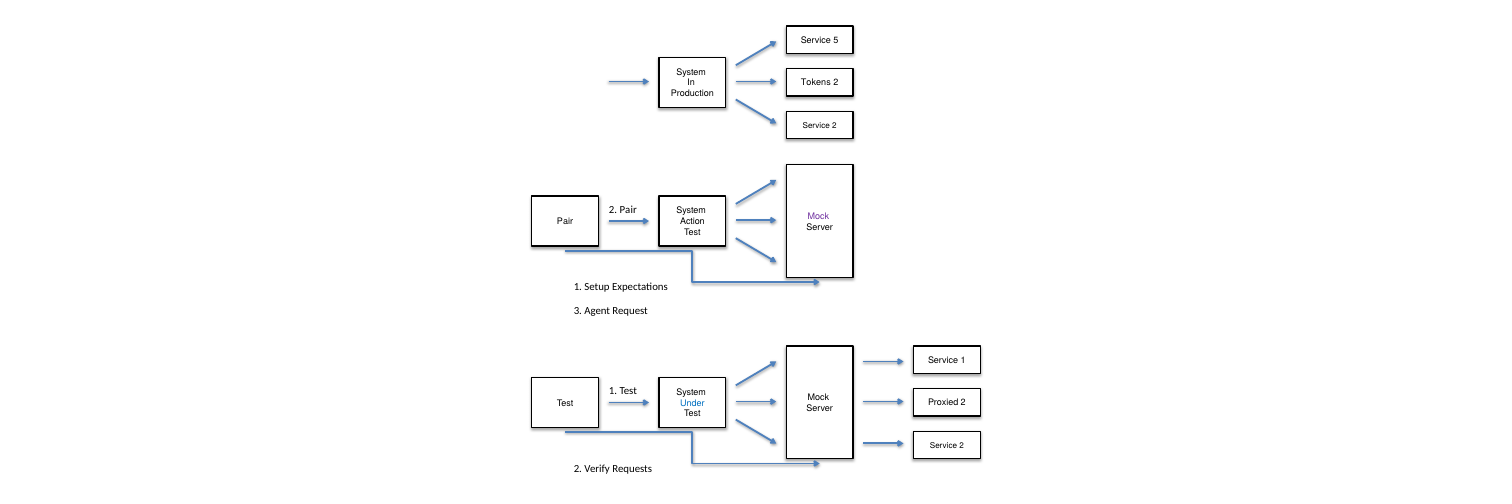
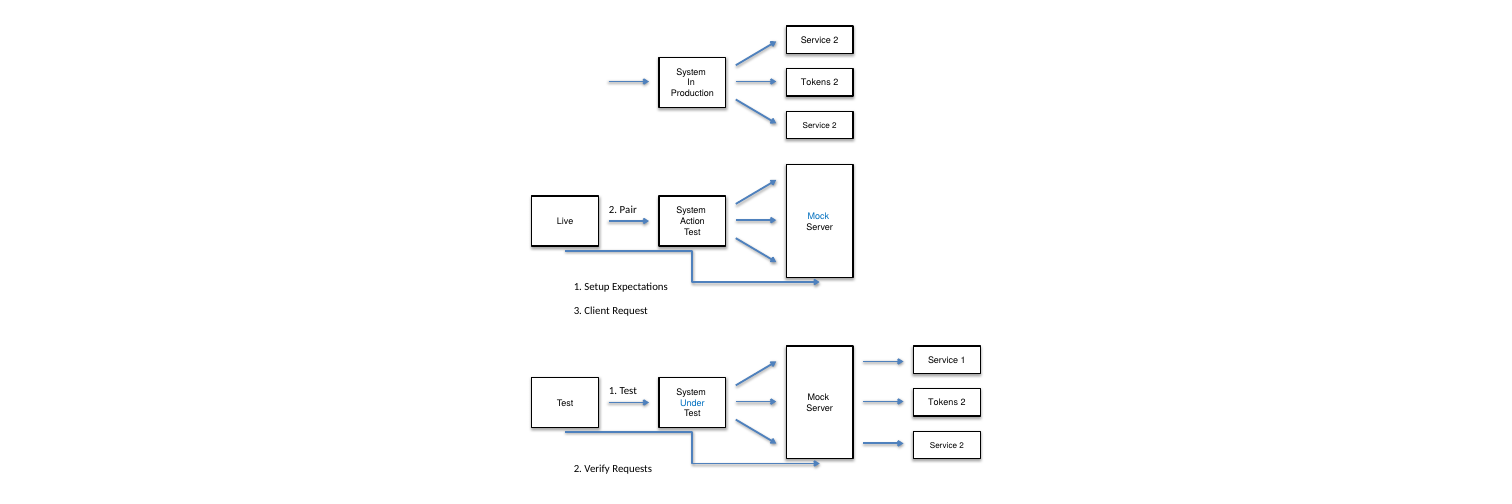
5 at (836, 40): 5 -> 2
Mock at (818, 216) colour: purple -> blue
Pair at (565, 222): Pair -> Live
Agent: Agent -> Client
Proxied at (943, 403): Proxied -> Tokens
